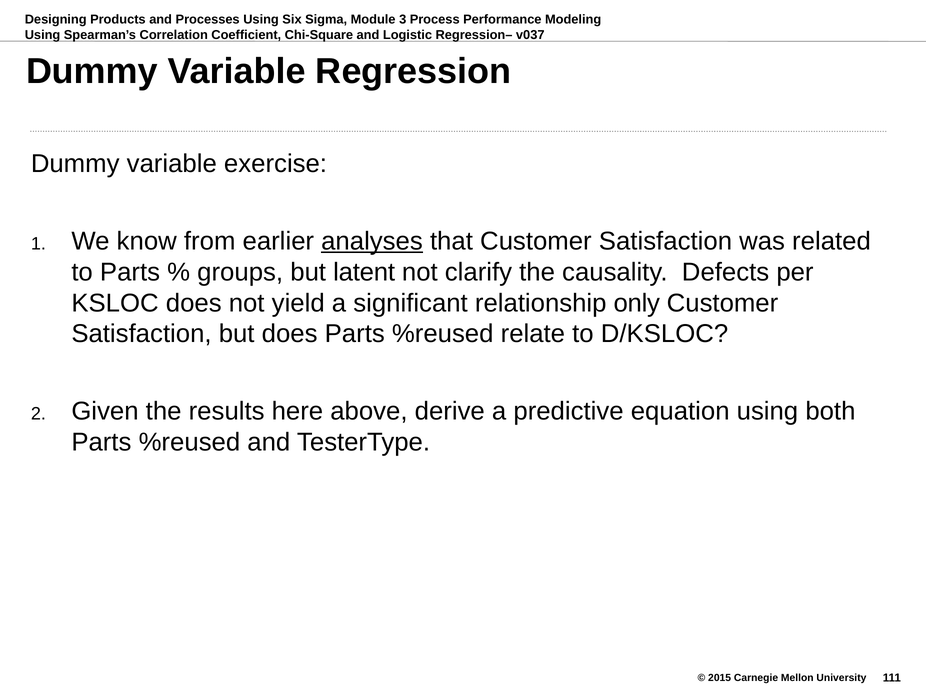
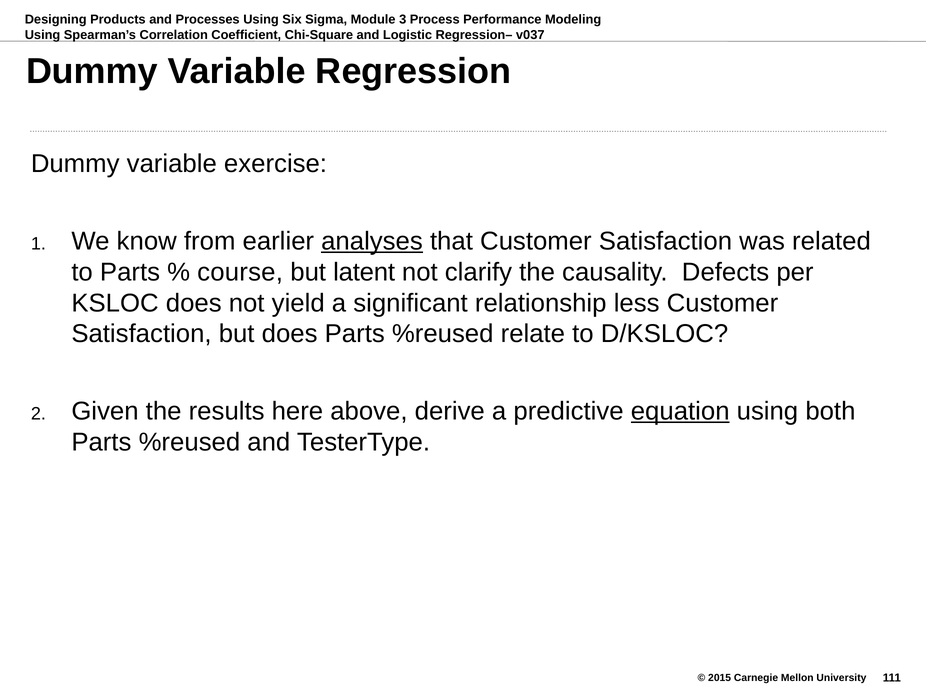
groups: groups -> course
only: only -> less
equation underline: none -> present
